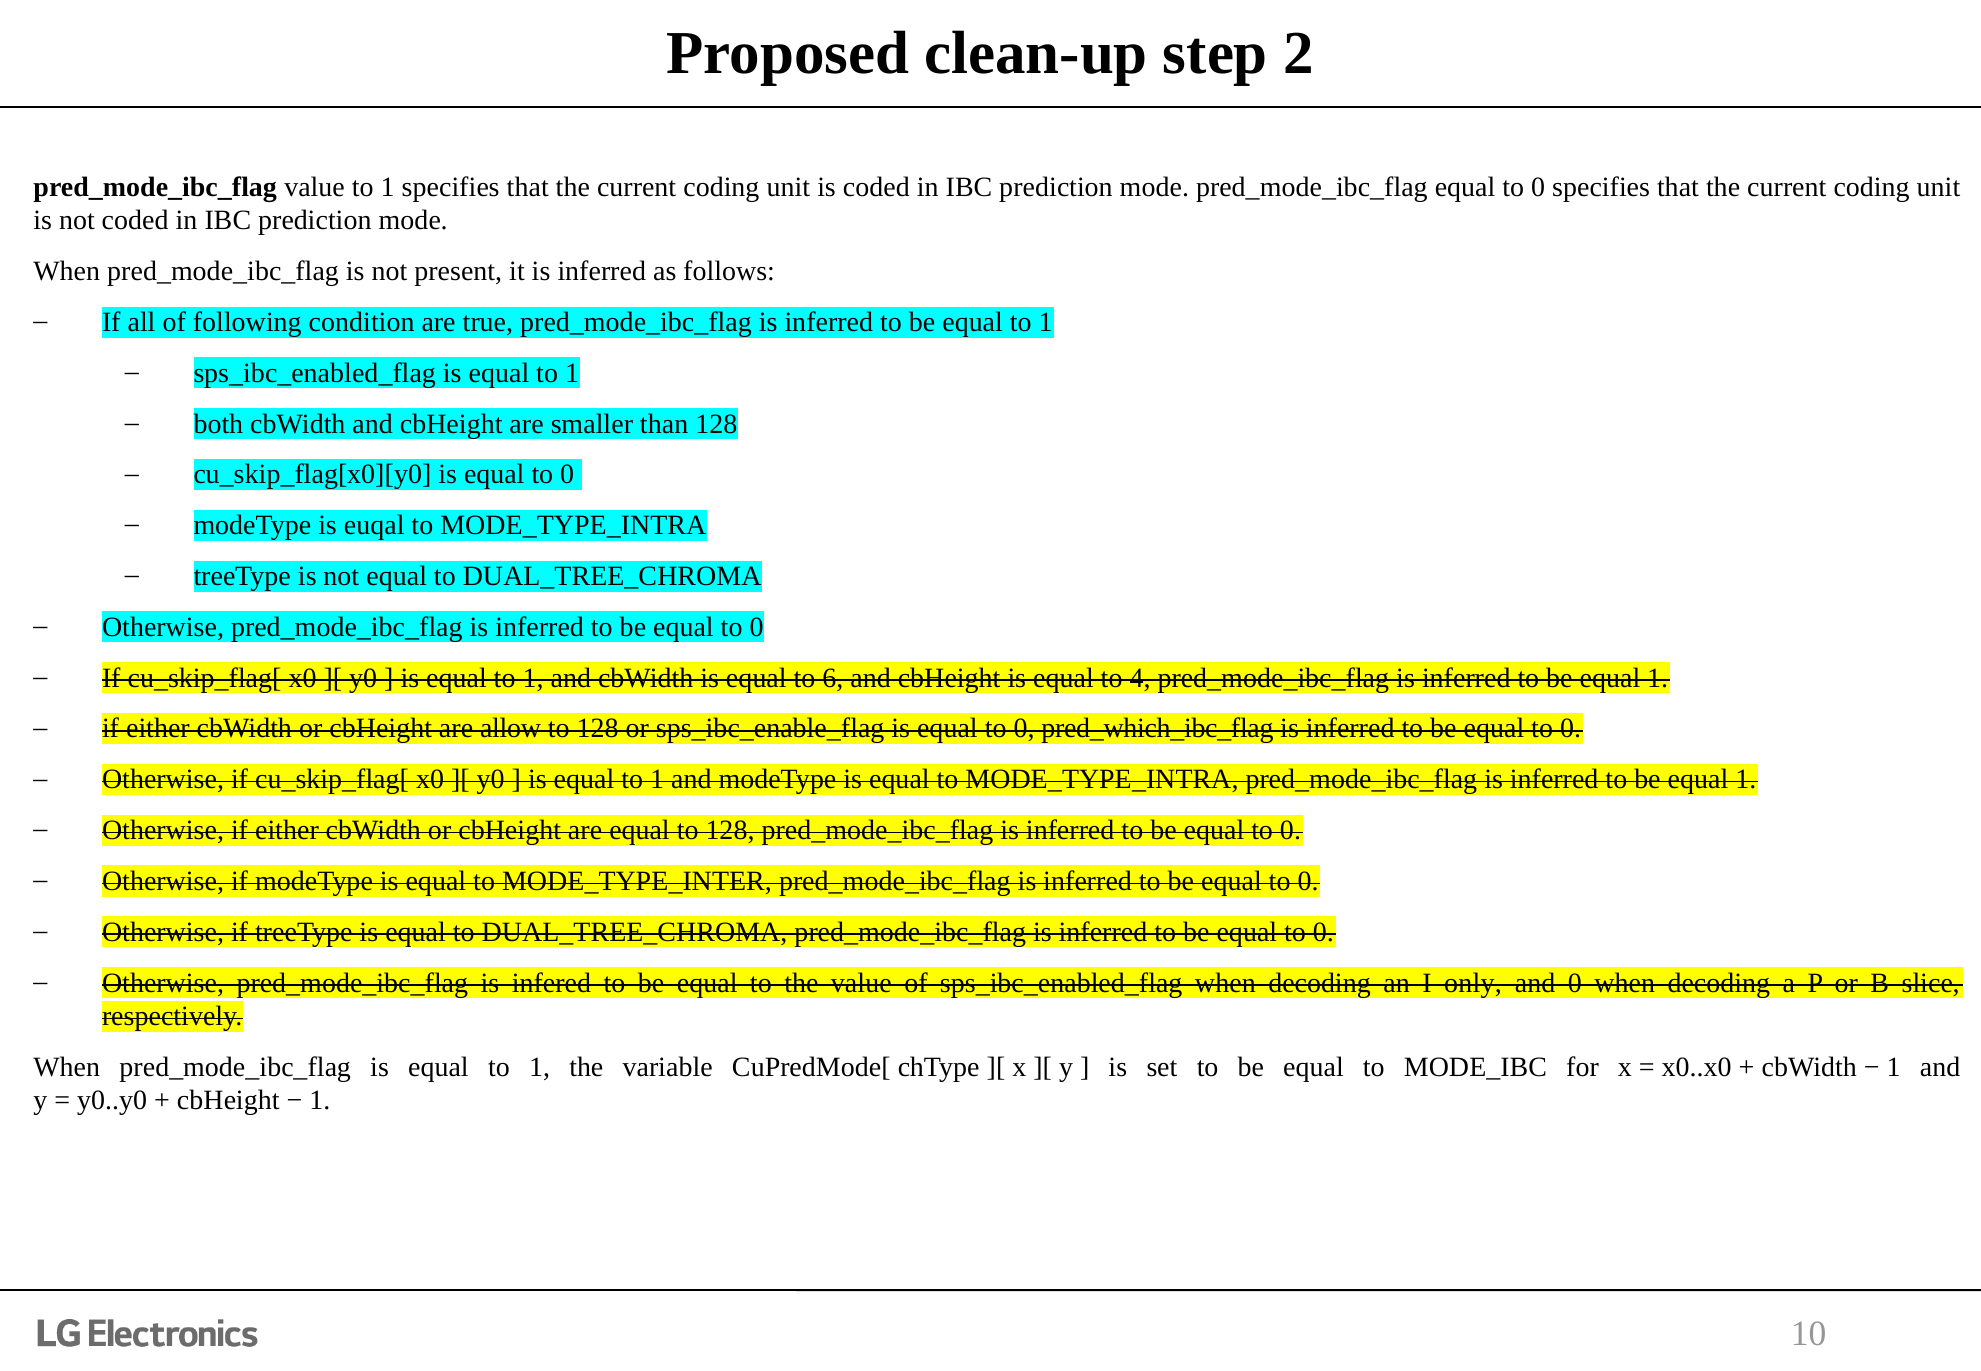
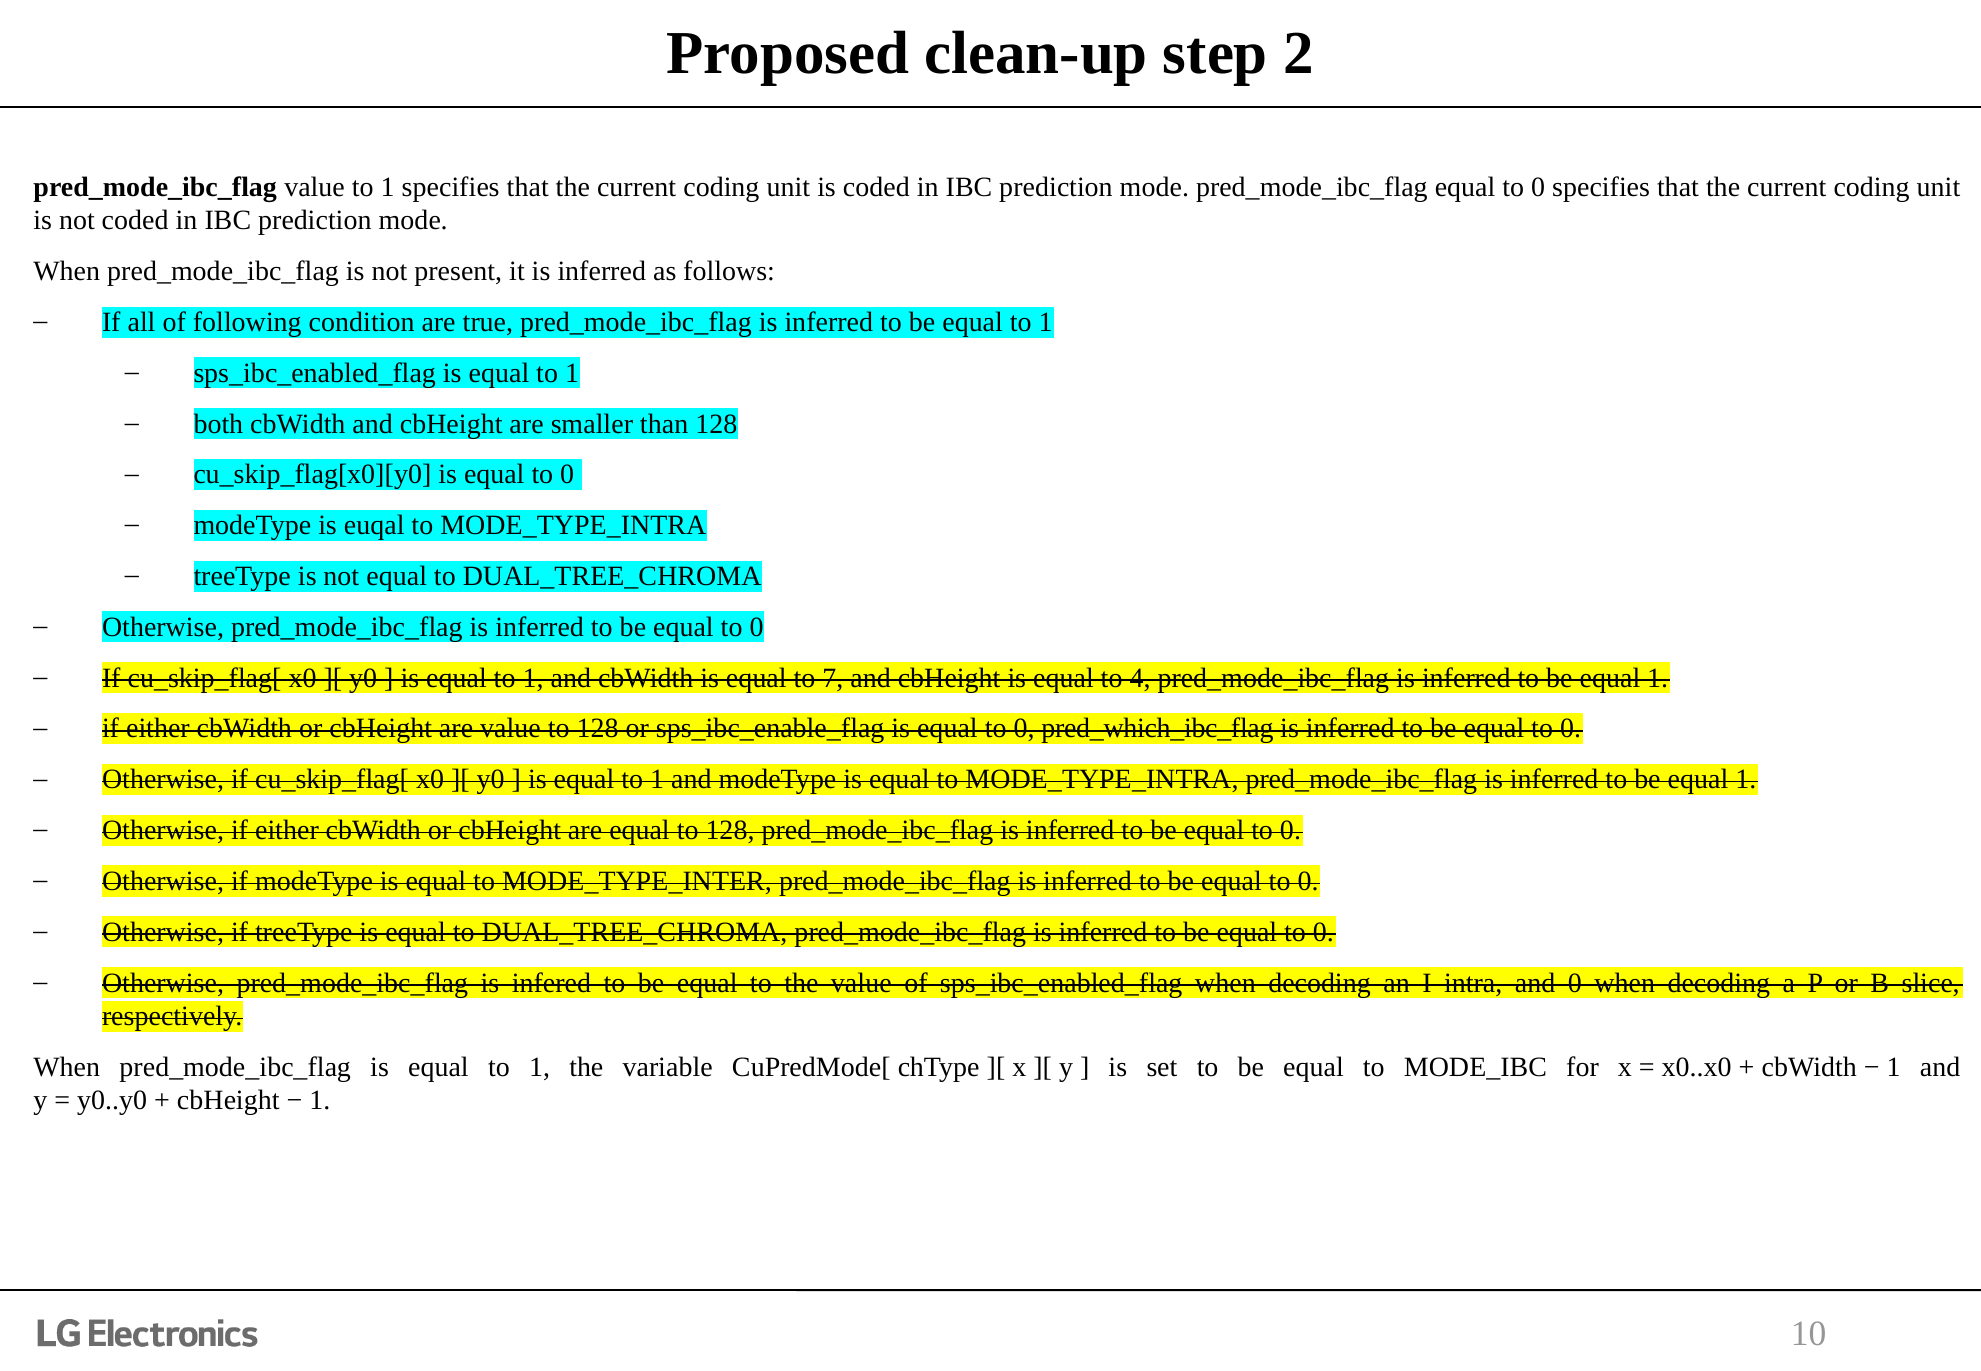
6: 6 -> 7
are allow: allow -> value
only: only -> intra
